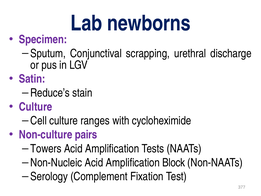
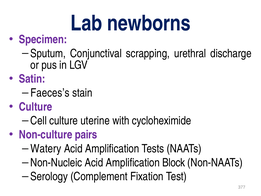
Reduce’s: Reduce’s -> Faeces’s
ranges: ranges -> uterine
Towers: Towers -> Watery
